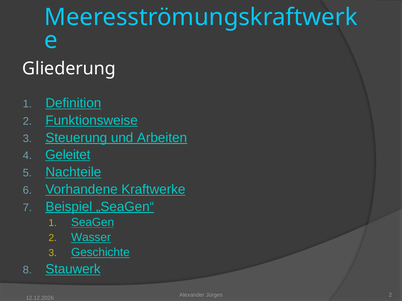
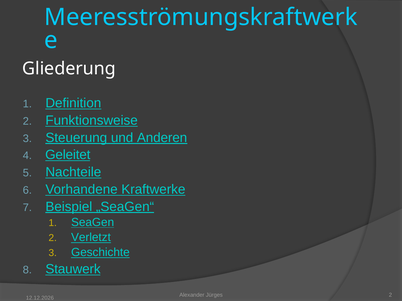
Arbeiten: Arbeiten -> Anderen
Wasser: Wasser -> Verletzt
